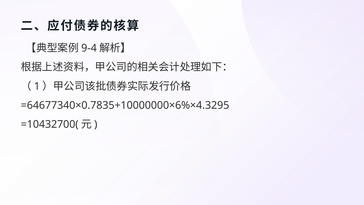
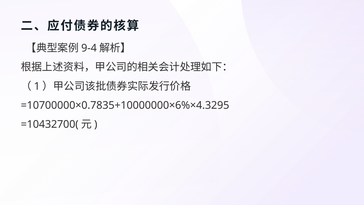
=64677340×0.7835+10000000×6%×4.3295: =64677340×0.7835+10000000×6%×4.3295 -> =10700000×0.7835+10000000×6%×4.3295
